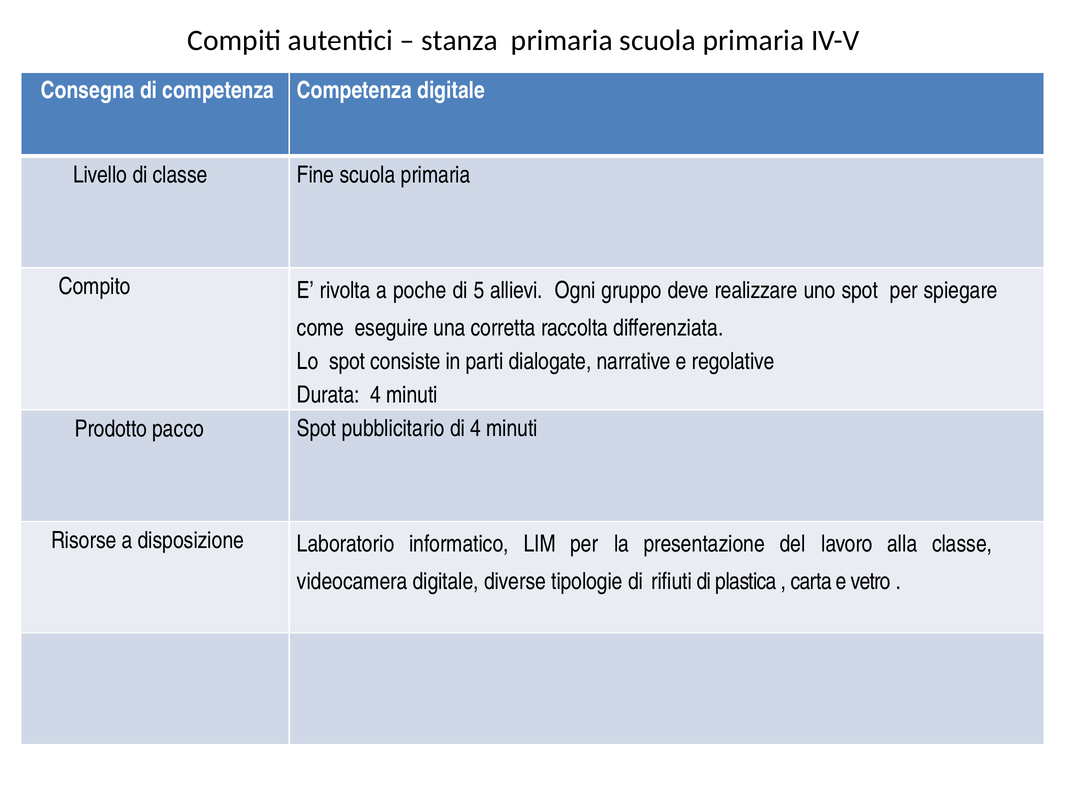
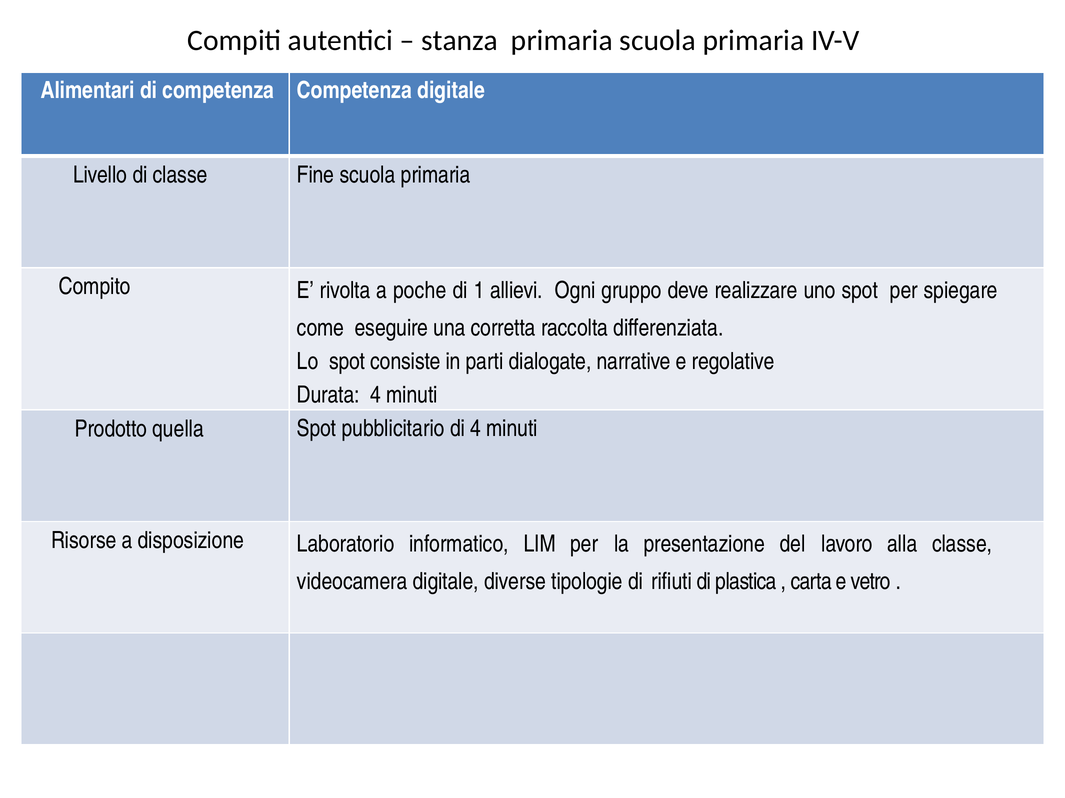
Consegna: Consegna -> Alimentari
5: 5 -> 1
pacco: pacco -> quella
